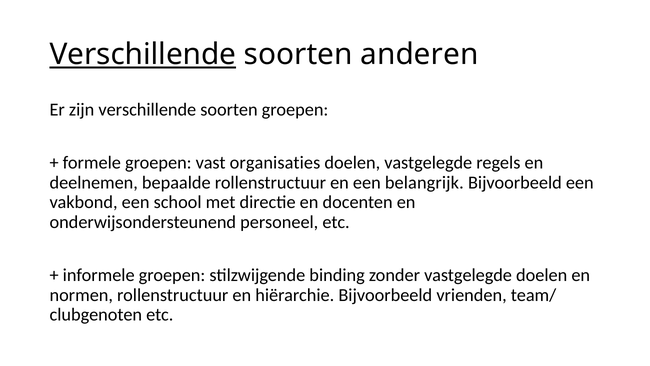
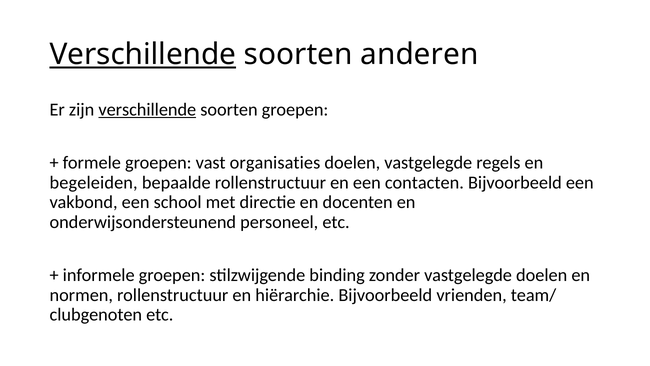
verschillende at (147, 110) underline: none -> present
deelnemen: deelnemen -> begeleiden
belangrijk: belangrijk -> contacten
